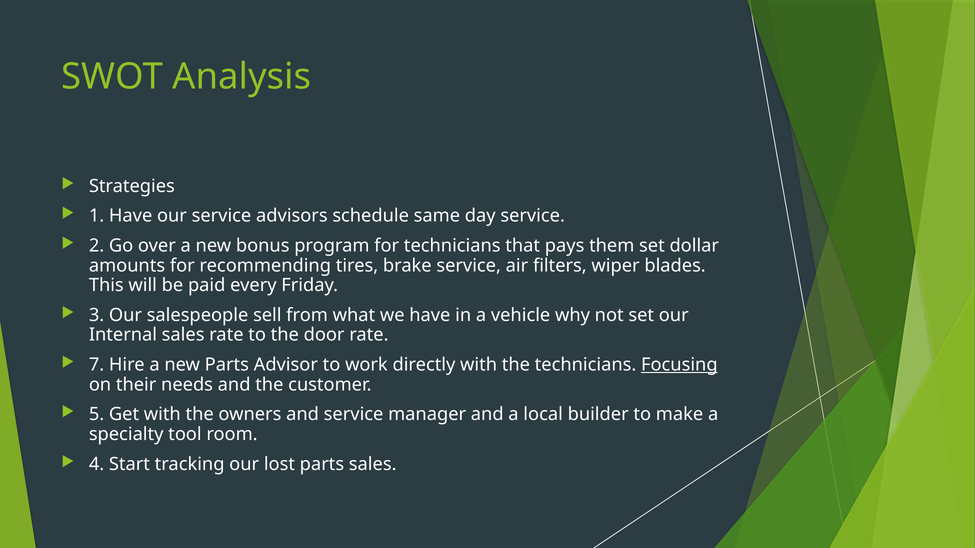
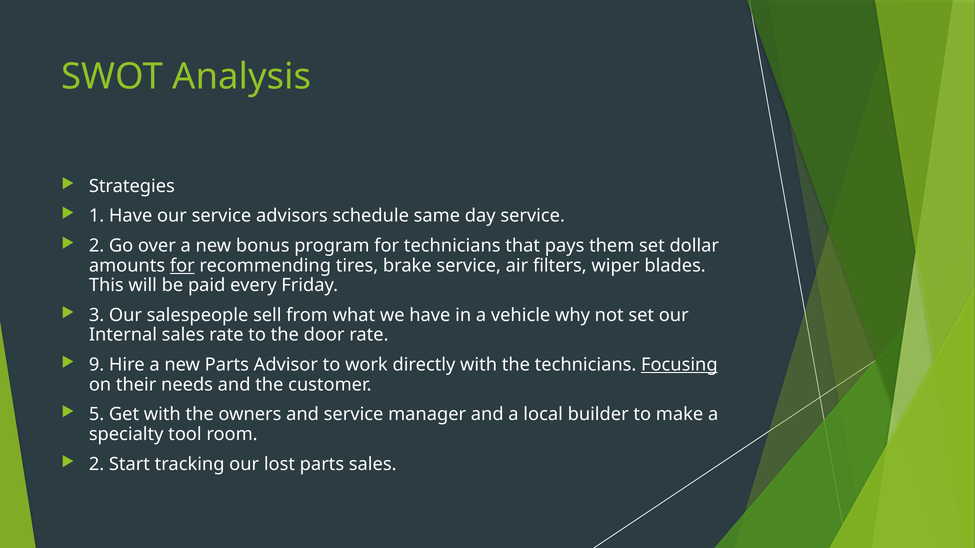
for at (182, 266) underline: none -> present
7: 7 -> 9
4 at (97, 464): 4 -> 2
